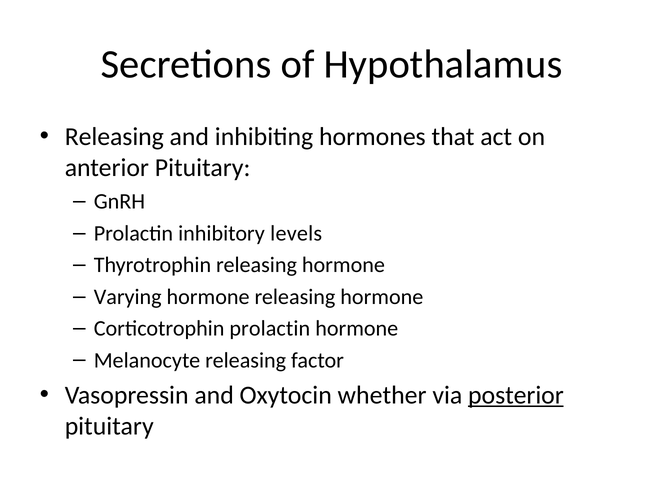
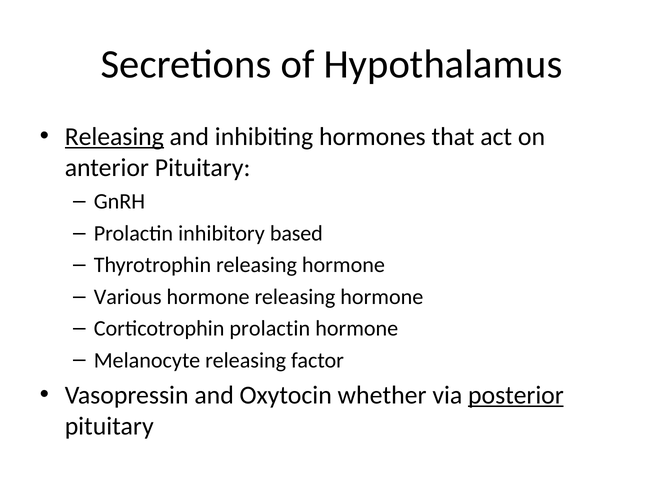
Releasing at (114, 137) underline: none -> present
levels: levels -> based
Varying: Varying -> Various
